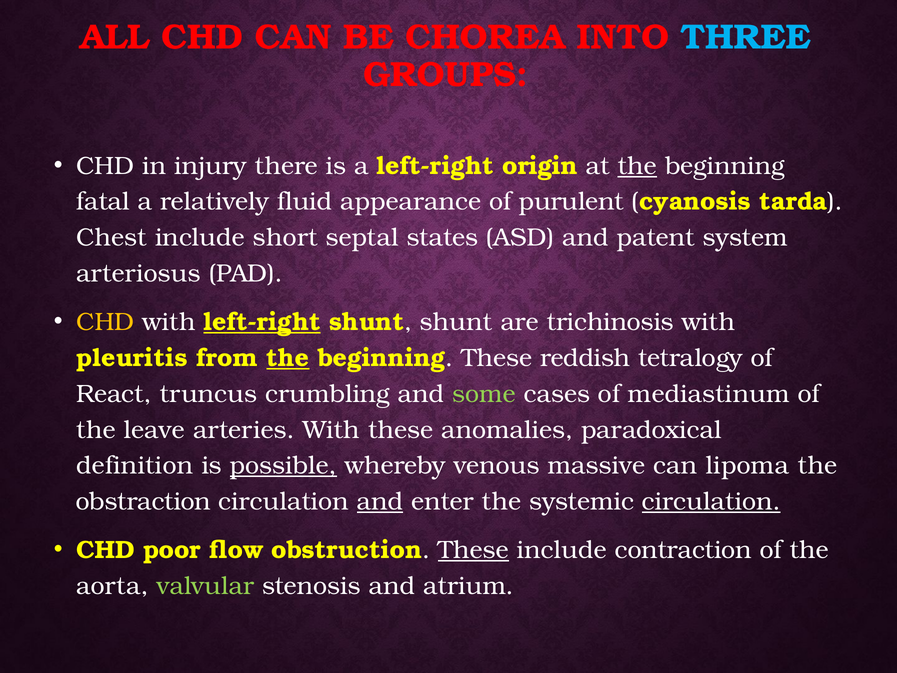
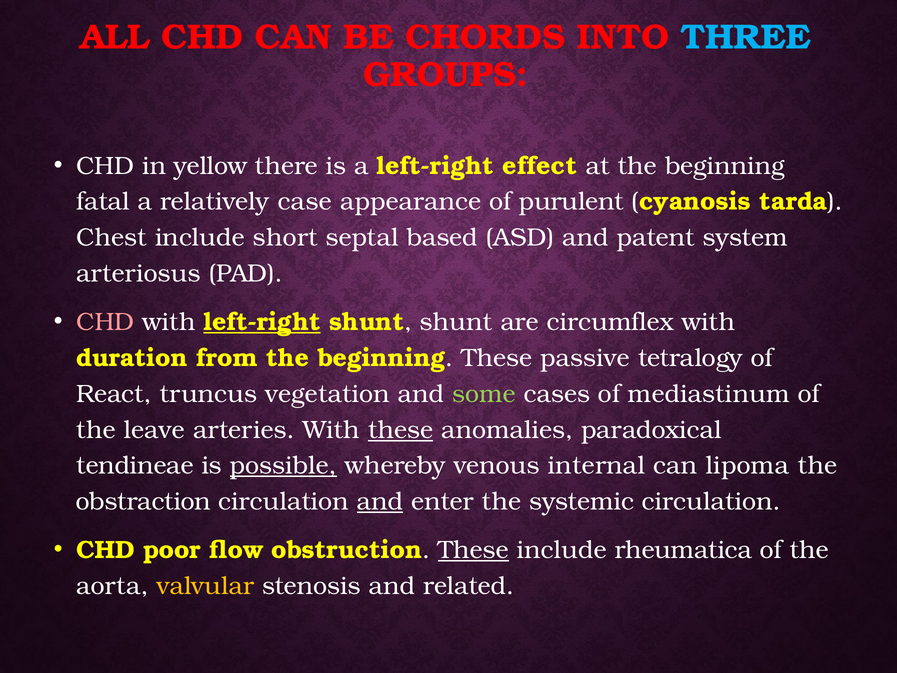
CHOREA: CHOREA -> CHORDS
injury: injury -> yellow
origin: origin -> effect
the at (637, 166) underline: present -> none
fluid: fluid -> case
states: states -> based
CHD at (105, 322) colour: yellow -> pink
trichinosis: trichinosis -> circumflex
pleuritis: pleuritis -> duration
the at (288, 358) underline: present -> none
reddish: reddish -> passive
crumbling: crumbling -> vegetation
these at (401, 430) underline: none -> present
definition: definition -> tendineae
massive: massive -> internal
circulation at (711, 501) underline: present -> none
contraction: contraction -> rheumatica
valvular colour: light green -> yellow
atrium: atrium -> related
